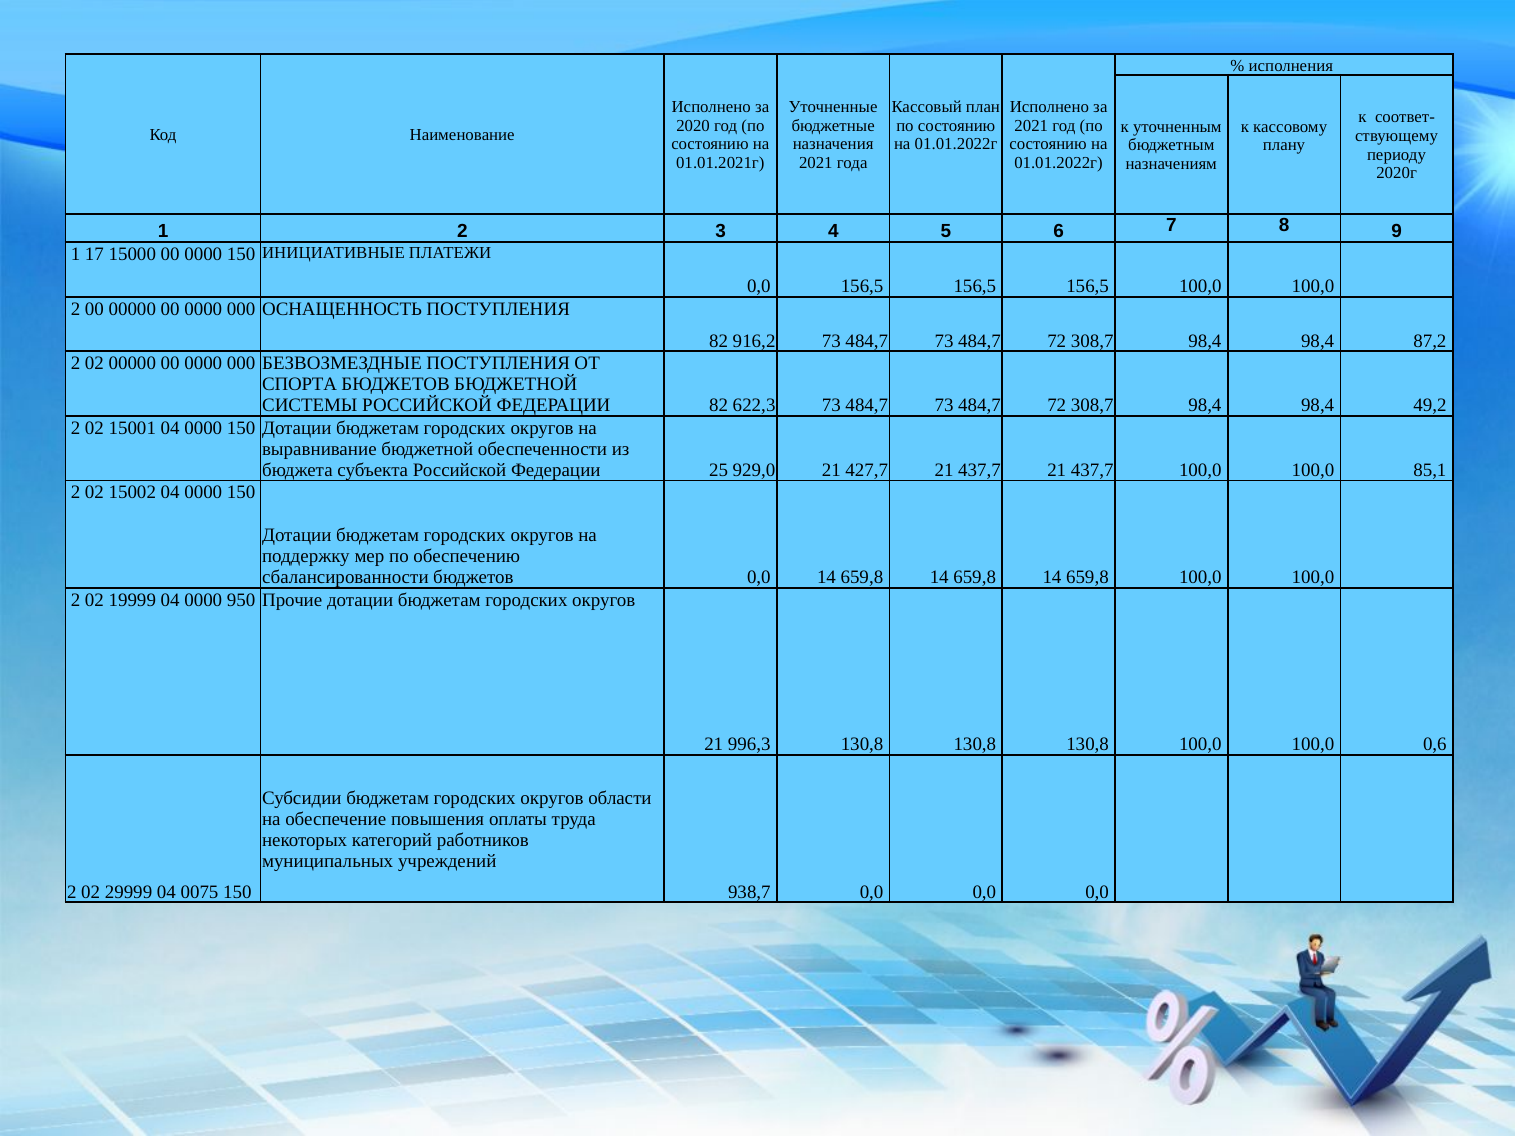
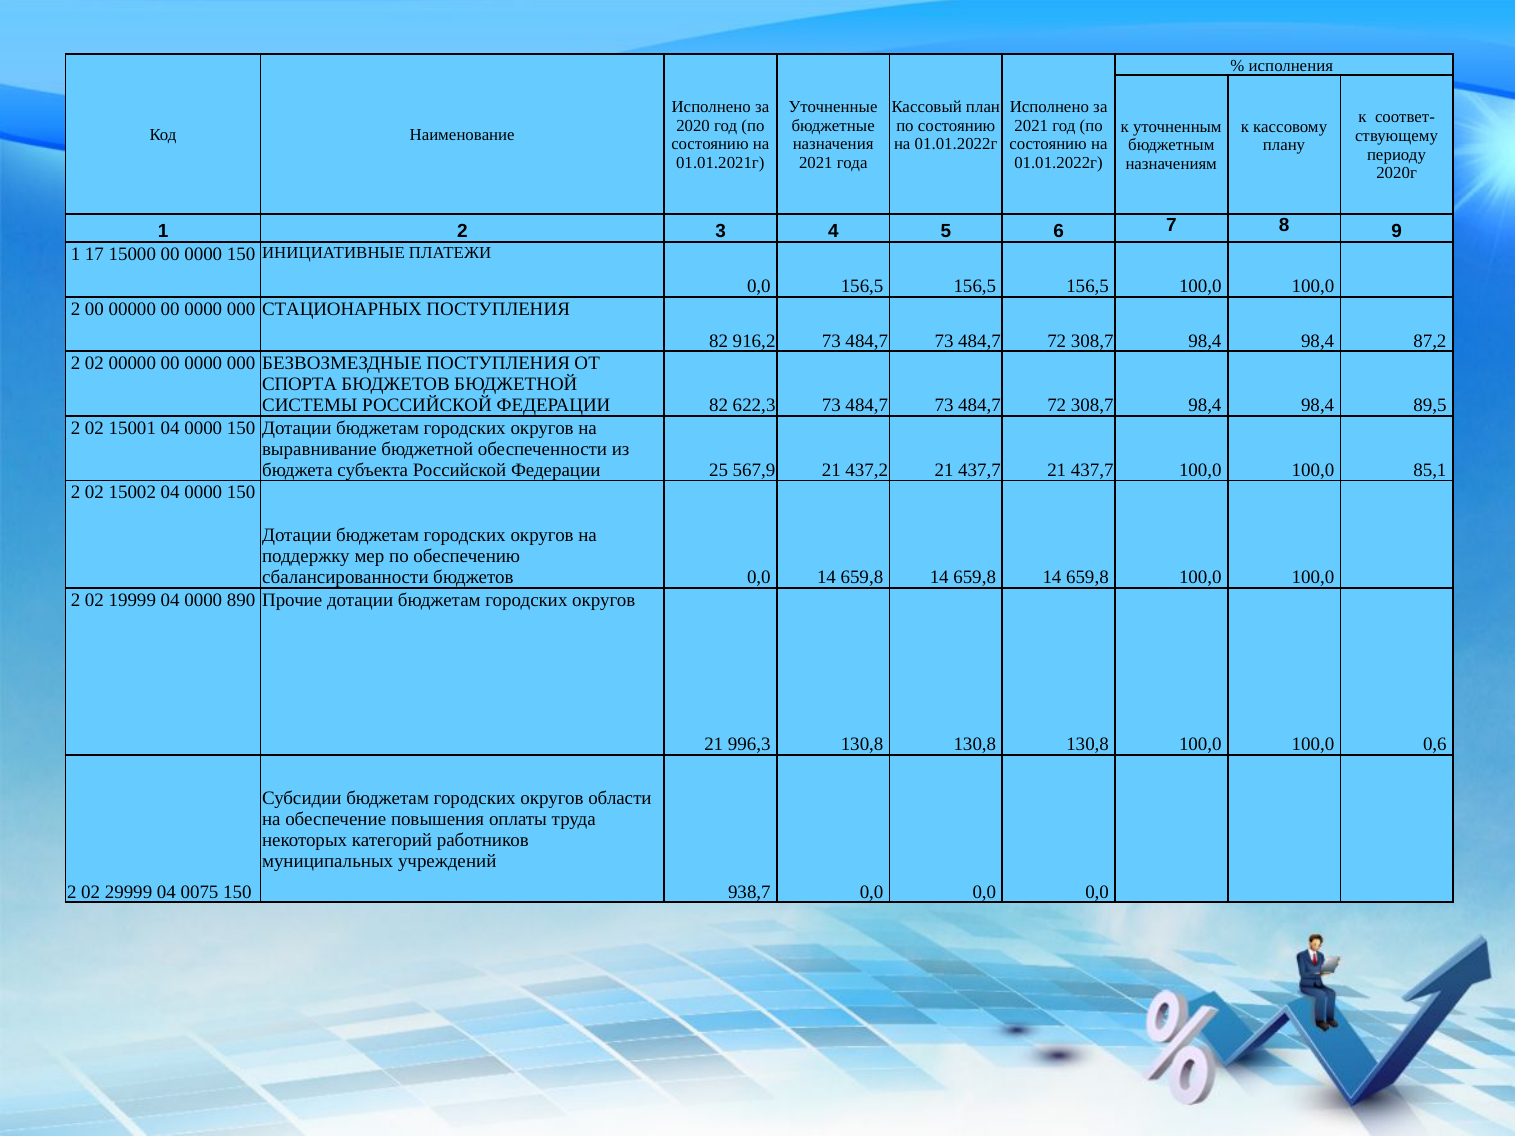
ОСНАЩЕННОСТЬ: ОСНАЩЕННОСТЬ -> СТАЦИОНАРНЫХ
49,2: 49,2 -> 89,5
929,0: 929,0 -> 567,9
427,7: 427,7 -> 437,2
950: 950 -> 890
